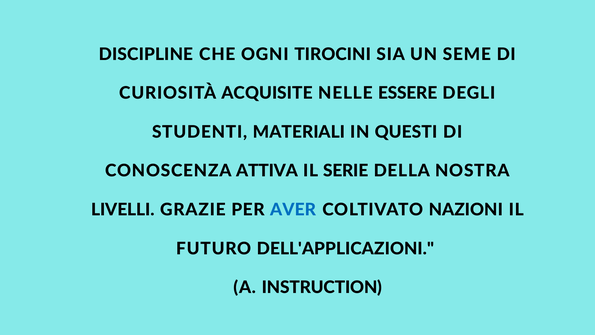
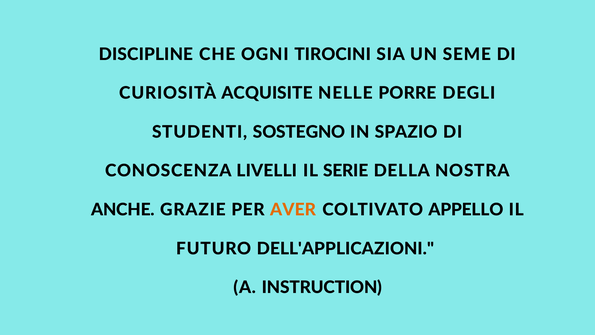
ESSERE: ESSERE -> PORRE
MATERIALI: MATERIALI -> SOSTEGNO
QUESTI: QUESTI -> SPAZIO
ATTIVA: ATTIVA -> LIVELLI
LIVELLI: LIVELLI -> ANCHE
AVER colour: blue -> orange
NAZIONI: NAZIONI -> APPELLO
